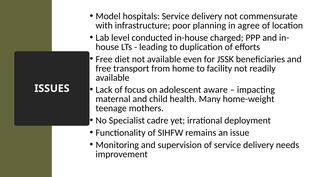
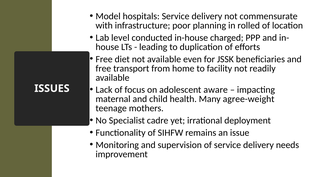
agree: agree -> rolled
home-weight: home-weight -> agree-weight
